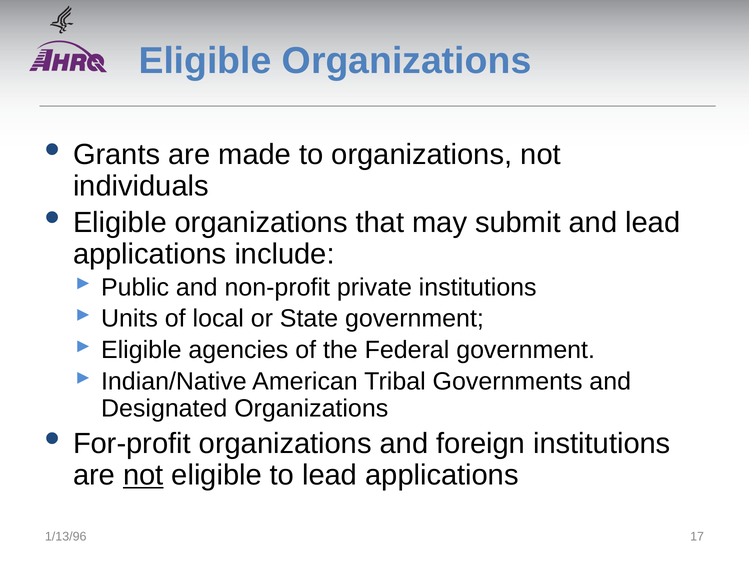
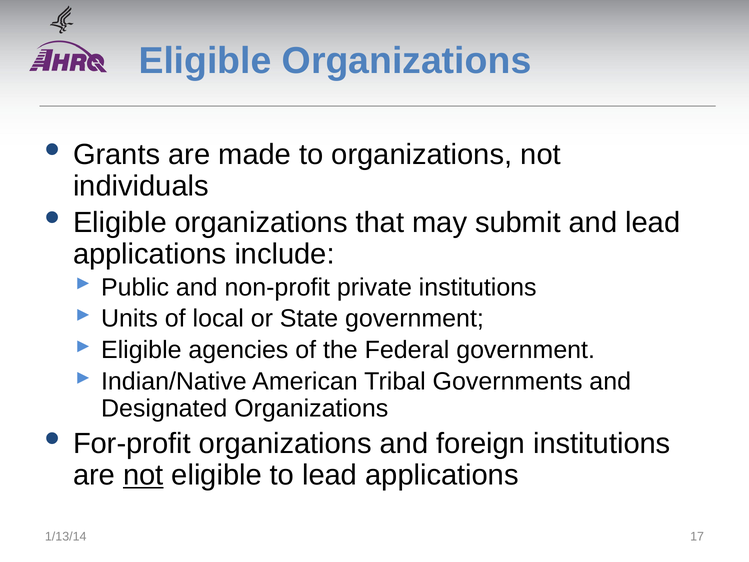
1/13/96: 1/13/96 -> 1/13/14
